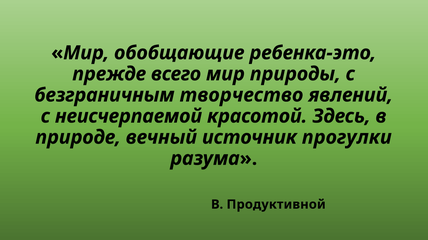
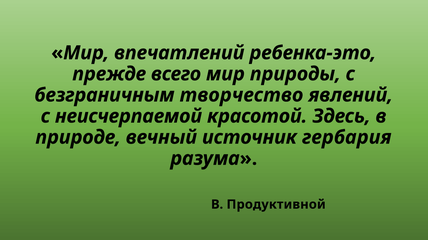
обобщающие: обобщающие -> впечатлений
прогулки: прогулки -> гербария
